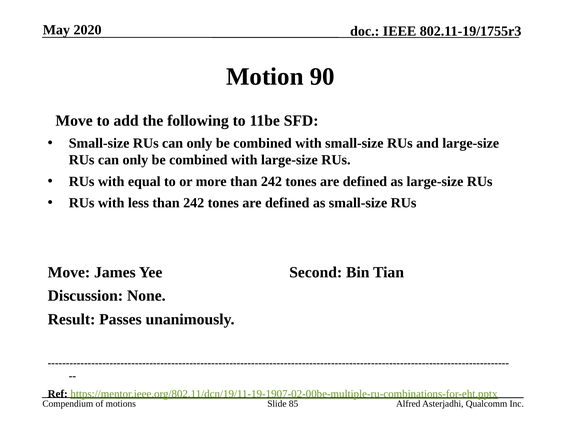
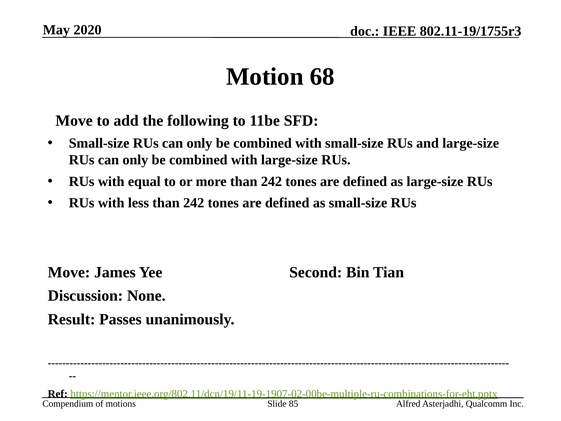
90: 90 -> 68
